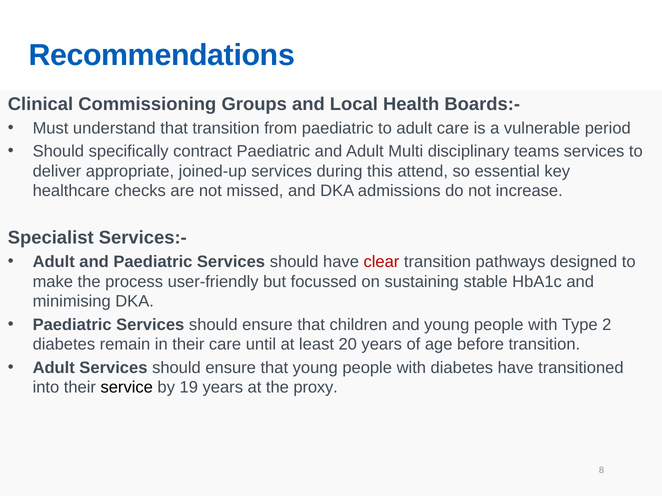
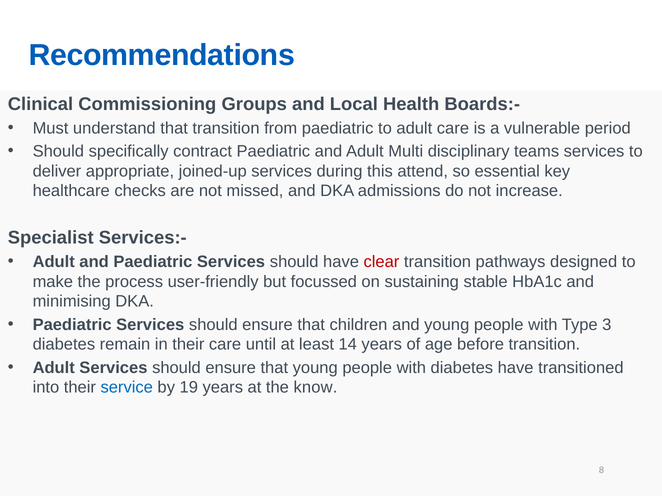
2: 2 -> 3
20: 20 -> 14
service colour: black -> blue
proxy: proxy -> know
